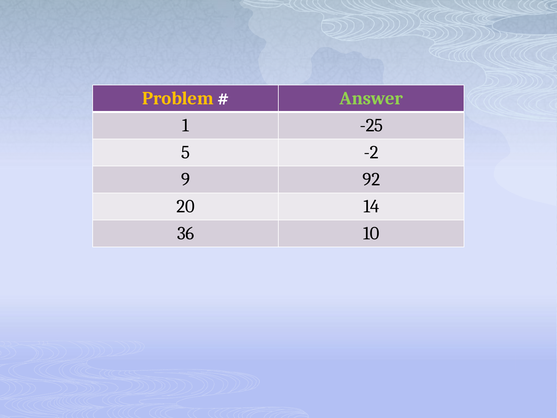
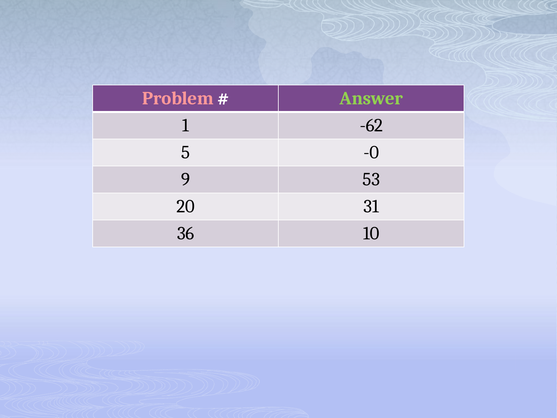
Problem colour: yellow -> pink
-25: -25 -> -62
-2: -2 -> -0
92: 92 -> 53
14: 14 -> 31
